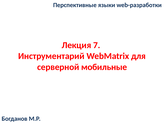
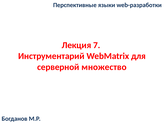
мобильные: мобильные -> множество
